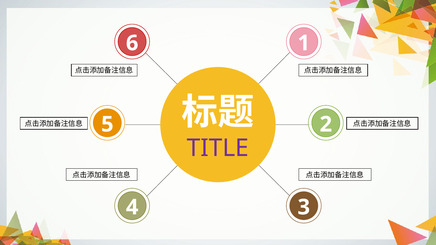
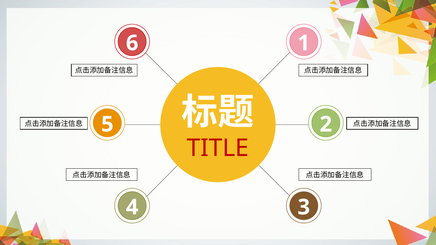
TITLE colour: purple -> red
